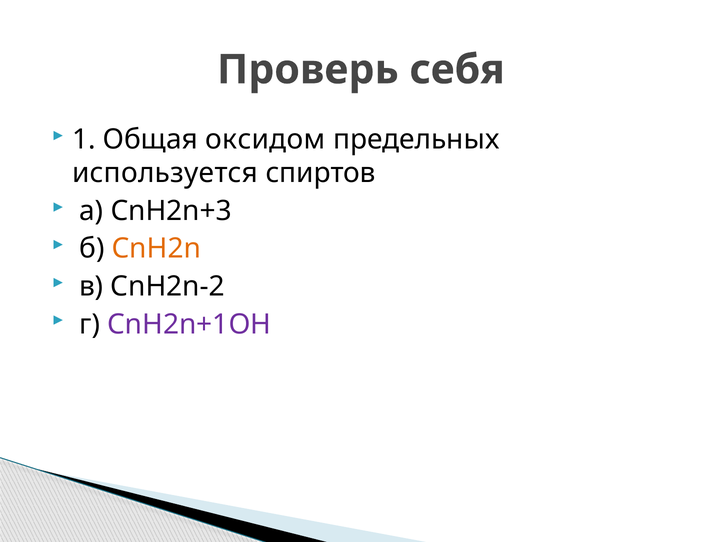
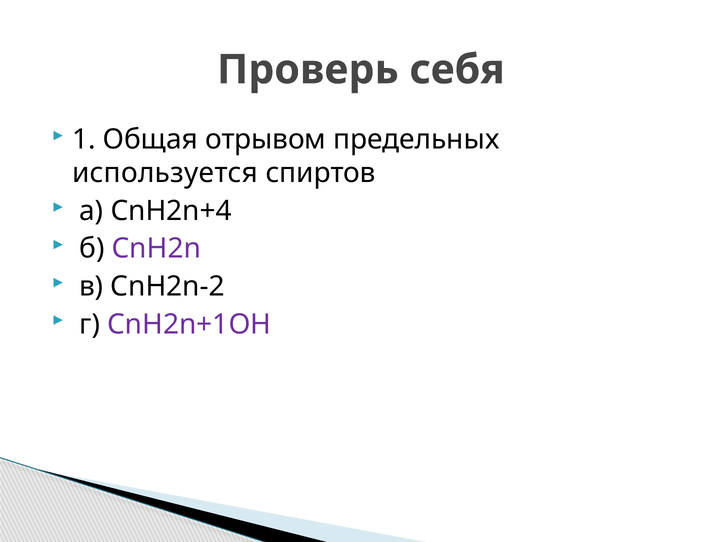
оксидом: оксидом -> отрывом
CnH2n+3: CnH2n+3 -> CnH2n+4
CnH2n colour: orange -> purple
